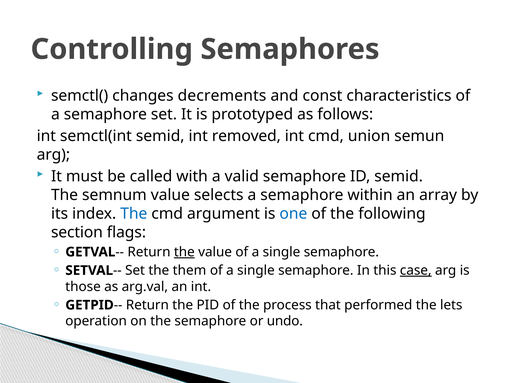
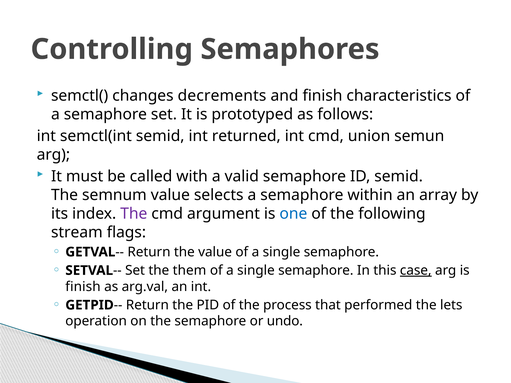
and const: const -> finish
removed: removed -> returned
The at (134, 214) colour: blue -> purple
section: section -> stream
the at (184, 252) underline: present -> none
those at (83, 287): those -> finish
